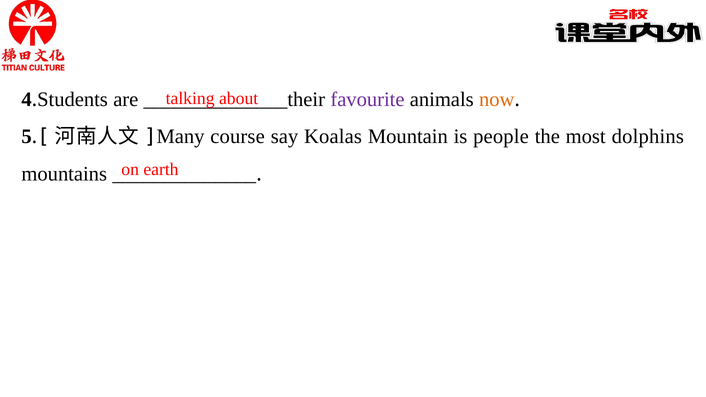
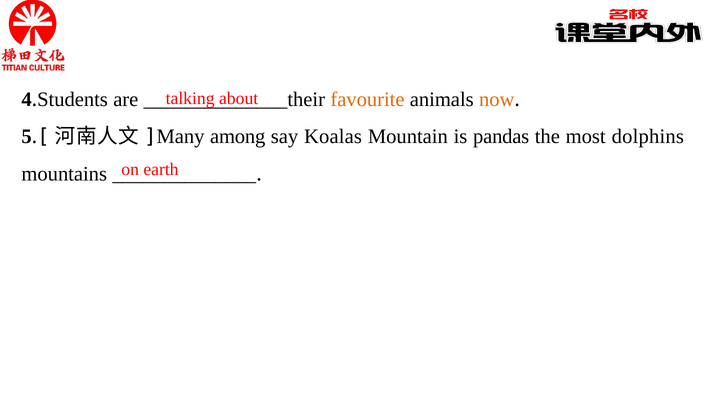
favourite colour: purple -> orange
course: course -> among
people: people -> pandas
